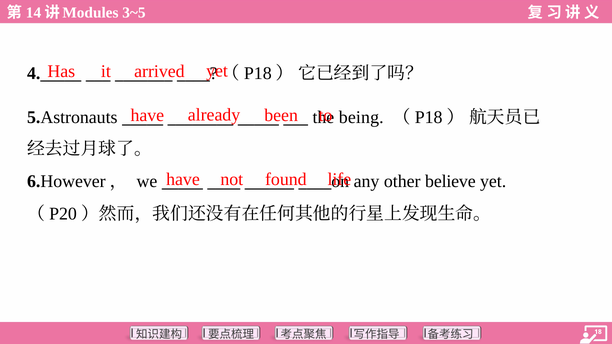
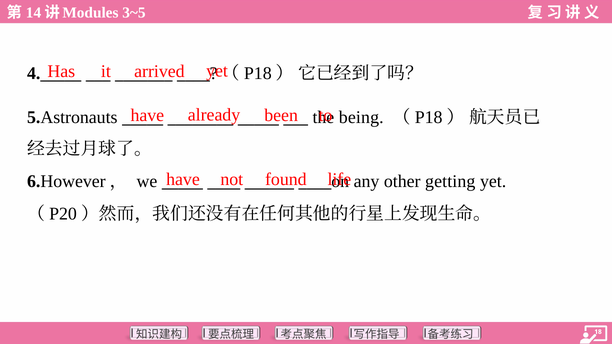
believe: believe -> getting
